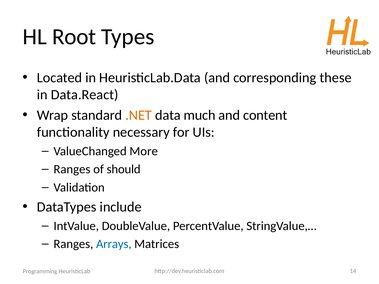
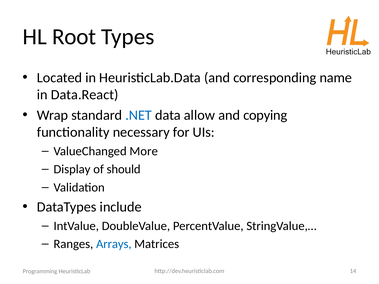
these: these -> name
.NET colour: orange -> blue
much: much -> allow
content: content -> copying
Ranges at (72, 169): Ranges -> Display
